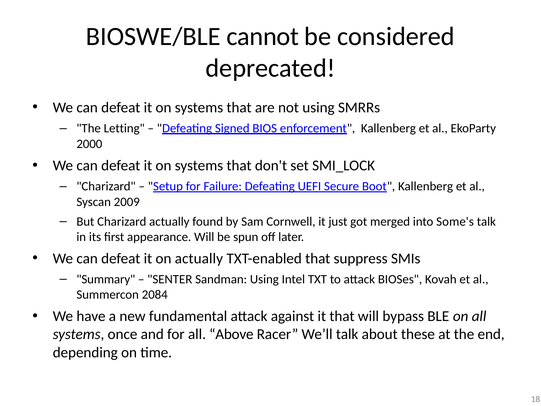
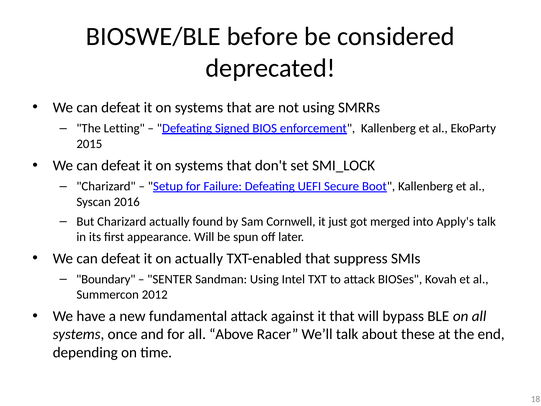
cannot: cannot -> before
2000: 2000 -> 2015
2009: 2009 -> 2016
Some's: Some's -> Apply's
Summary: Summary -> Boundary
2084: 2084 -> 2012
